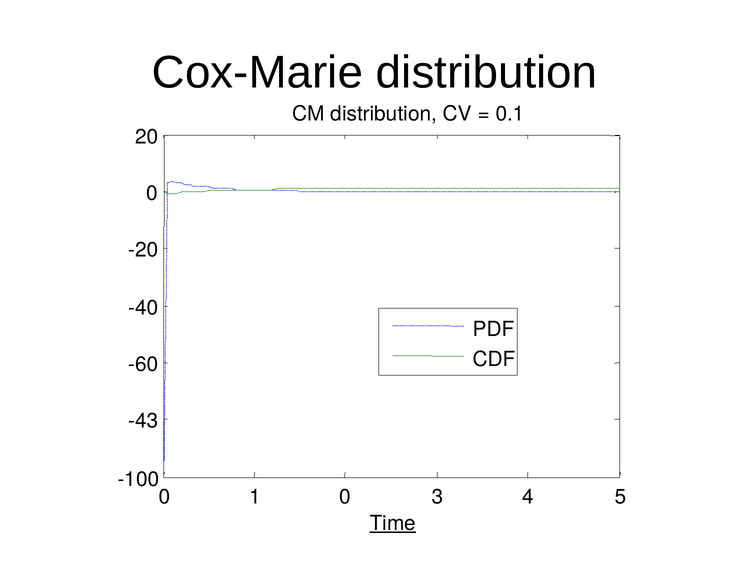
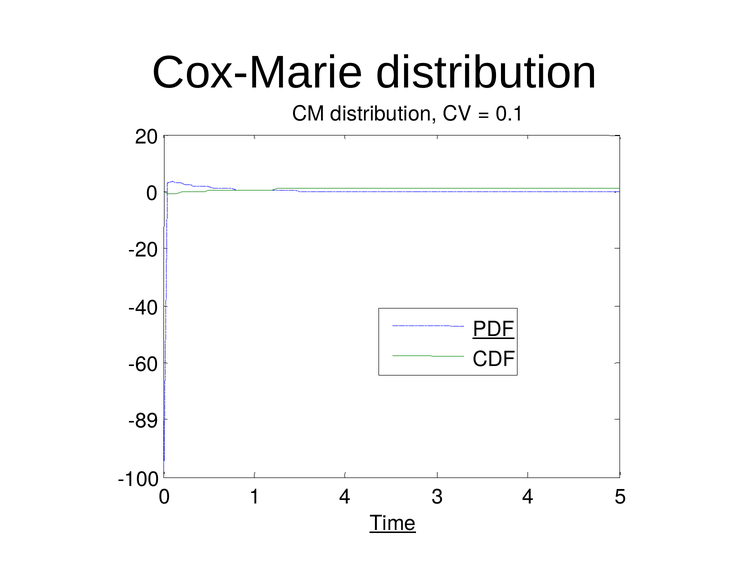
PDF underline: none -> present
-43: -43 -> -89
1 0: 0 -> 4
